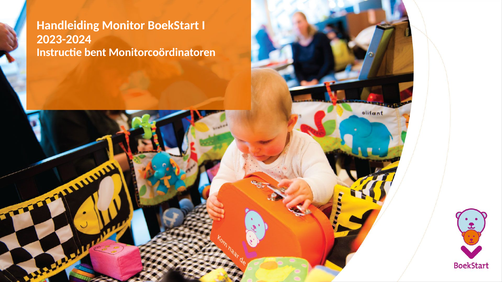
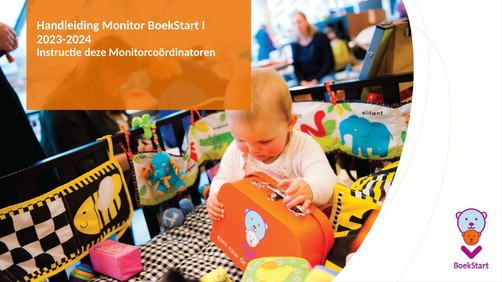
bent: bent -> deze
